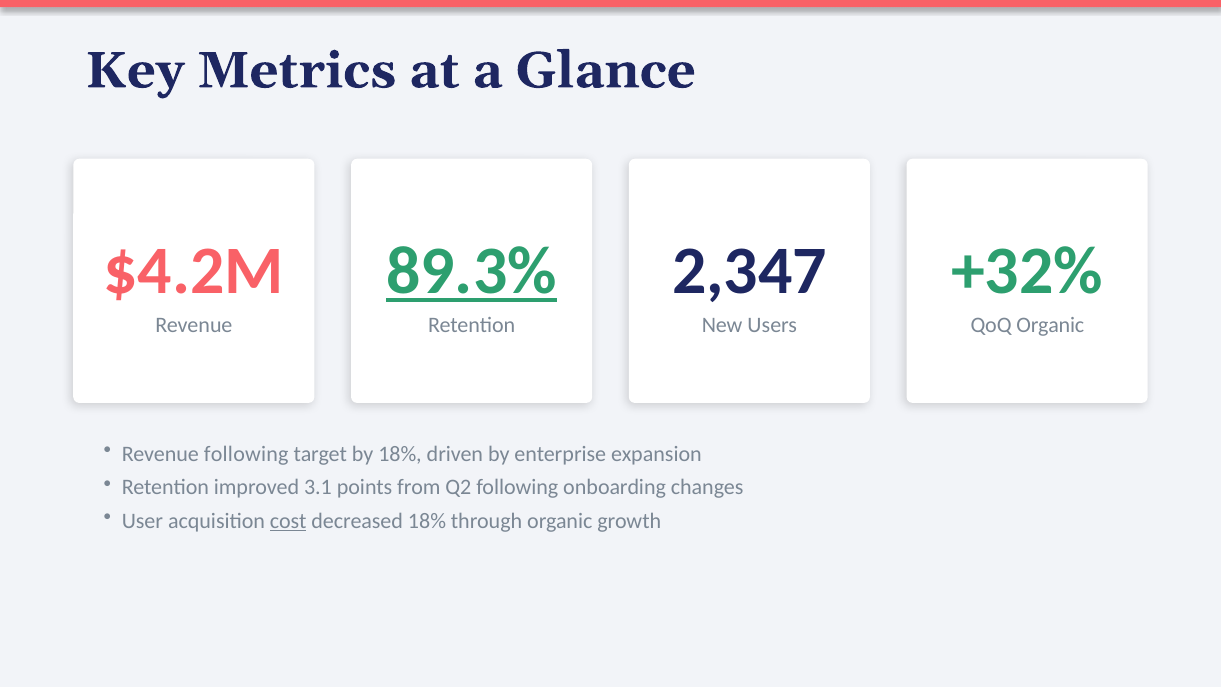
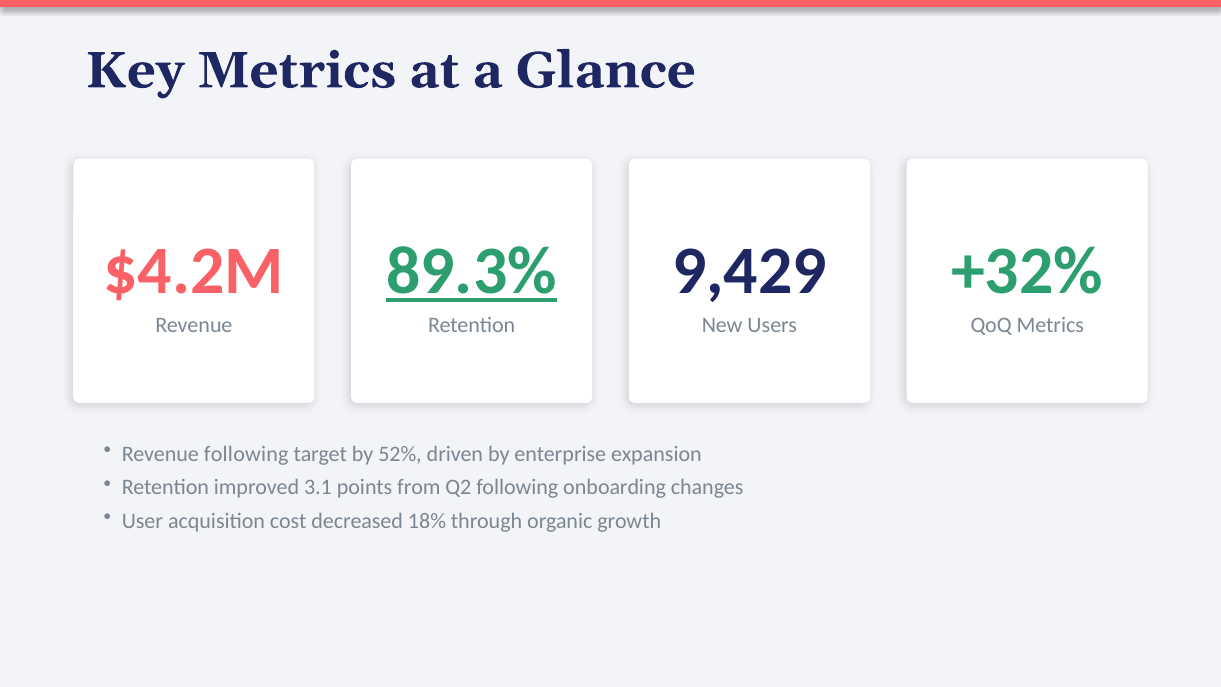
2,347: 2,347 -> 9,429
QoQ Organic: Organic -> Metrics
by 18%: 18% -> 52%
cost underline: present -> none
